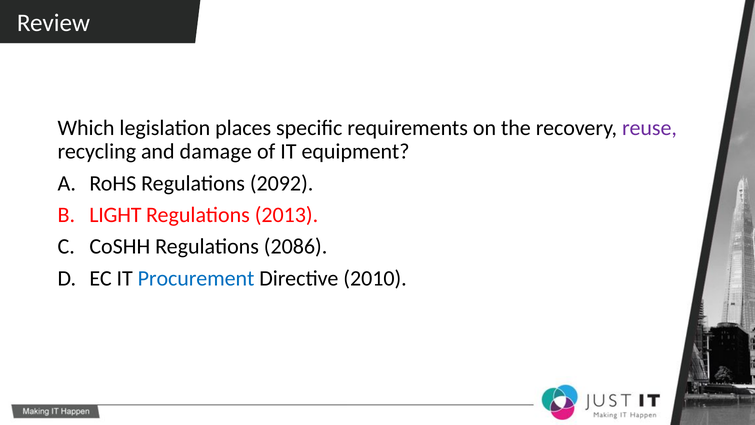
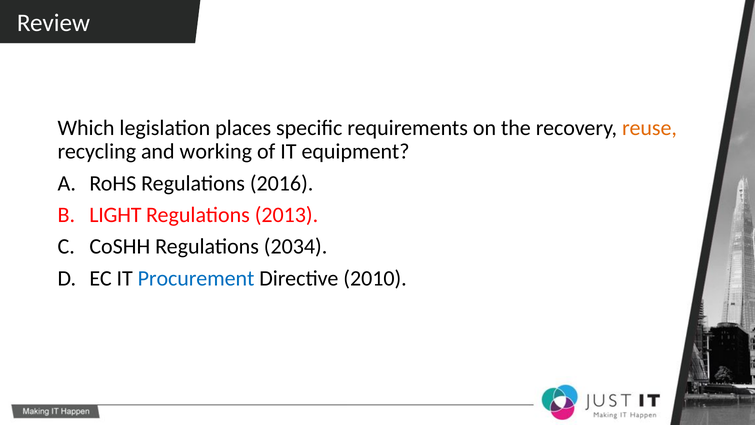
reuse colour: purple -> orange
damage: damage -> working
2092: 2092 -> 2016
2086: 2086 -> 2034
